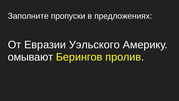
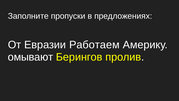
Уэльского: Уэльского -> Работаем
